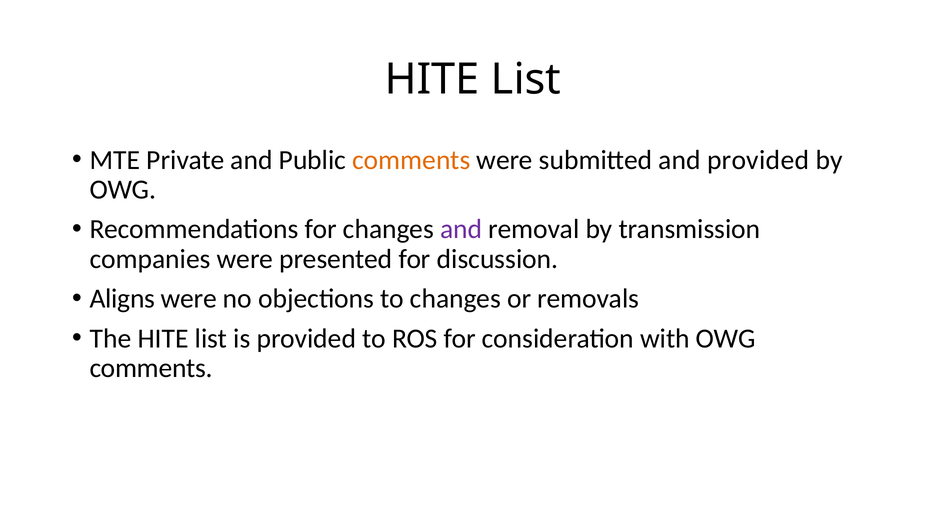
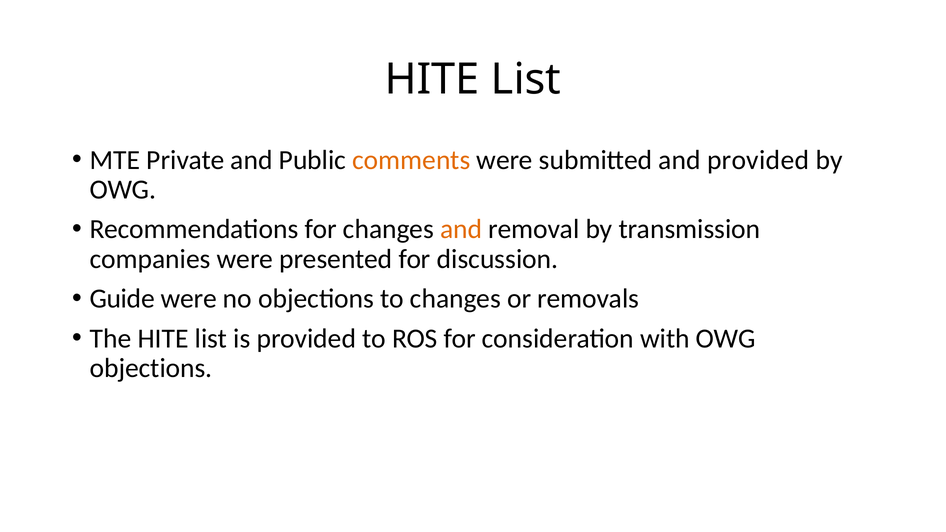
and at (461, 229) colour: purple -> orange
Aligns: Aligns -> Guide
comments at (151, 368): comments -> objections
